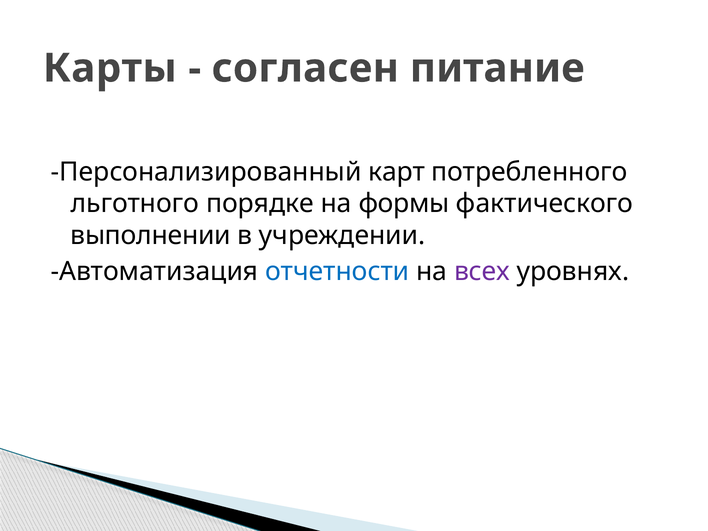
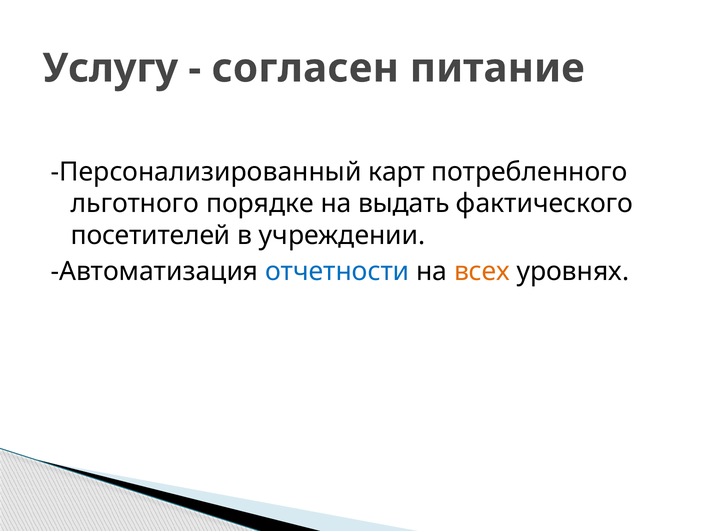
Карты: Карты -> Услугу
формы: формы -> выдать
выполнении: выполнении -> посетителей
всех colour: purple -> orange
